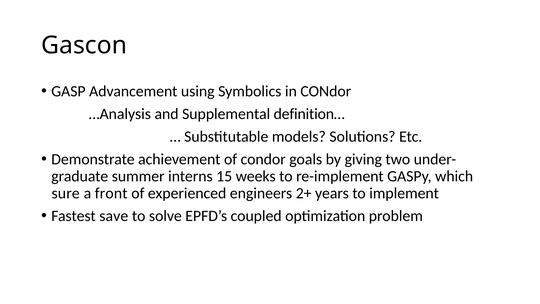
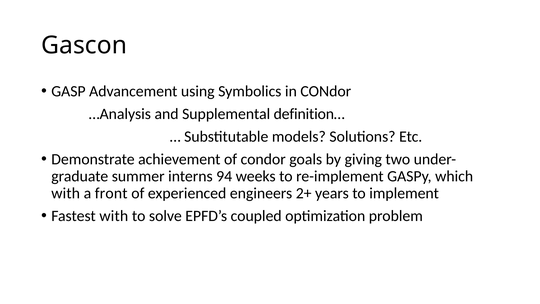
15: 15 -> 94
sure at (66, 193): sure -> with
Fastest save: save -> with
